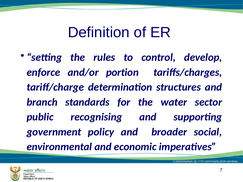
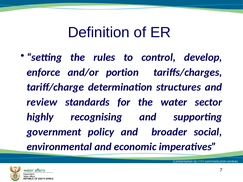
branch: branch -> review
public: public -> highly
